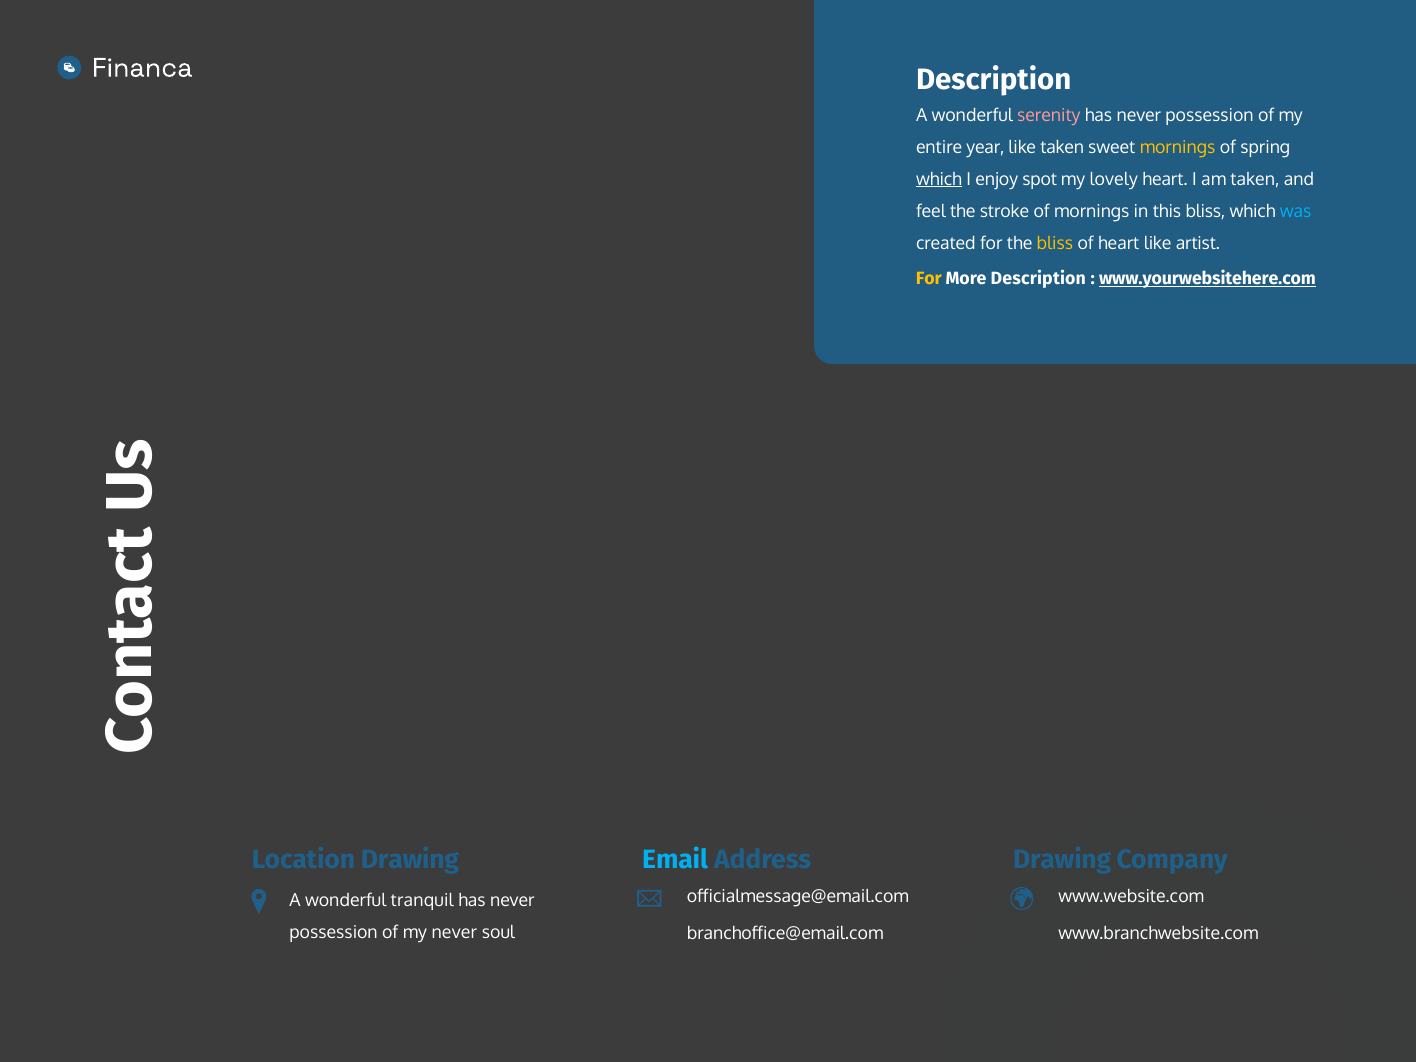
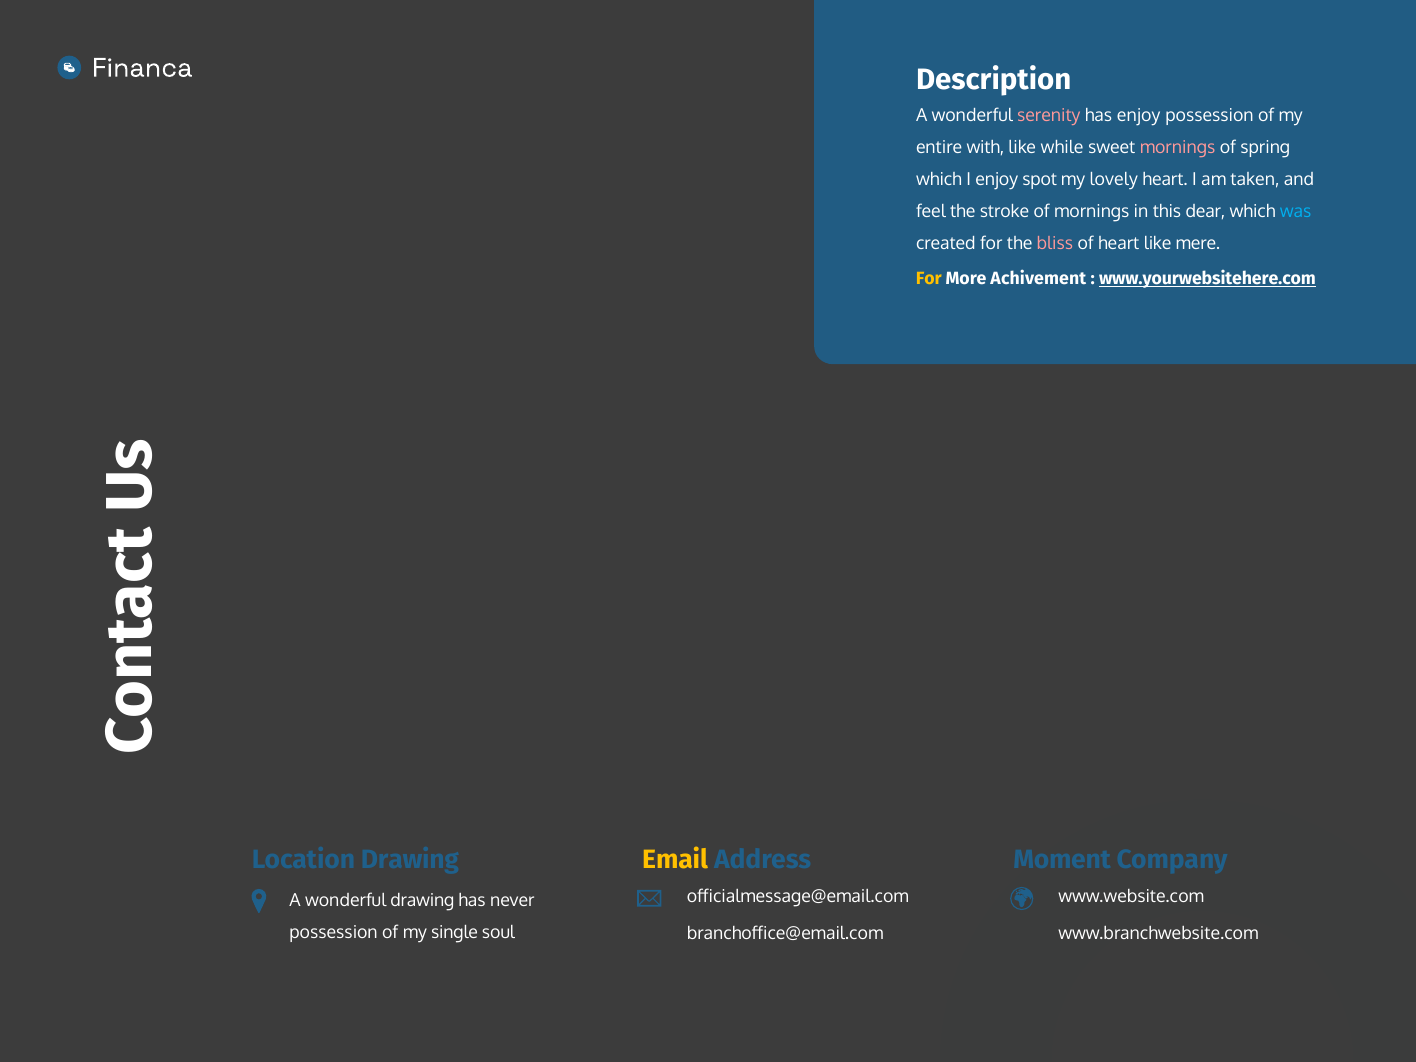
never at (1139, 115): never -> enjoy
year: year -> with
like taken: taken -> while
mornings at (1178, 147) colour: yellow -> pink
which at (939, 179) underline: present -> none
this bliss: bliss -> dear
bliss at (1055, 243) colour: yellow -> pink
artist: artist -> mere
More Description: Description -> Achivement
Email colour: light blue -> yellow
Drawing at (1062, 860): Drawing -> Moment
wonderful tranquil: tranquil -> drawing
my never: never -> single
